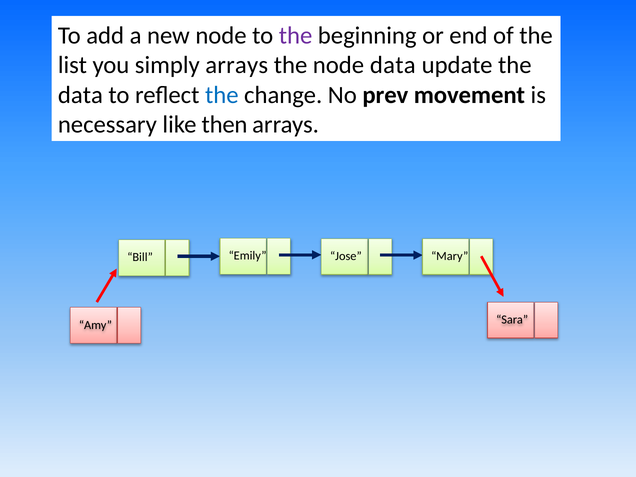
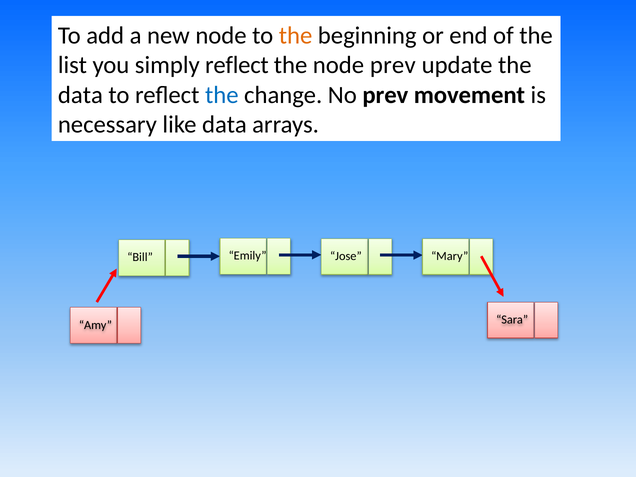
the at (296, 36) colour: purple -> orange
simply arrays: arrays -> reflect
node data: data -> prev
like then: then -> data
